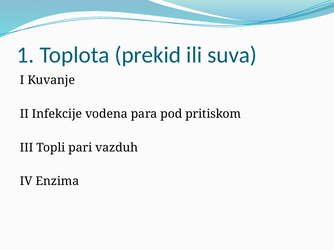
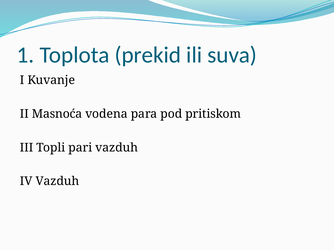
Infekcije: Infekcije -> Masnoća
IV Enzima: Enzima -> Vazduh
